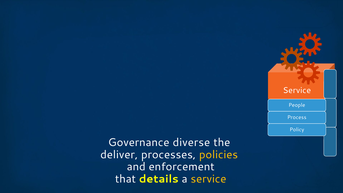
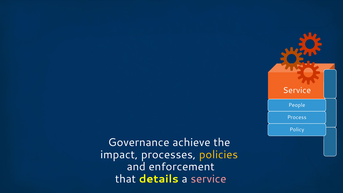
diverse: diverse -> achieve
deliver: deliver -> impact
service at (208, 179) colour: yellow -> pink
